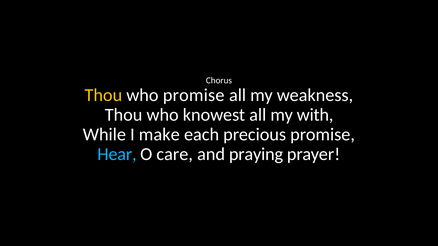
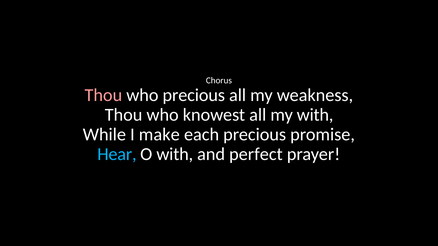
Thou at (103, 95) colour: yellow -> pink
who promise: promise -> precious
O care: care -> with
praying: praying -> perfect
